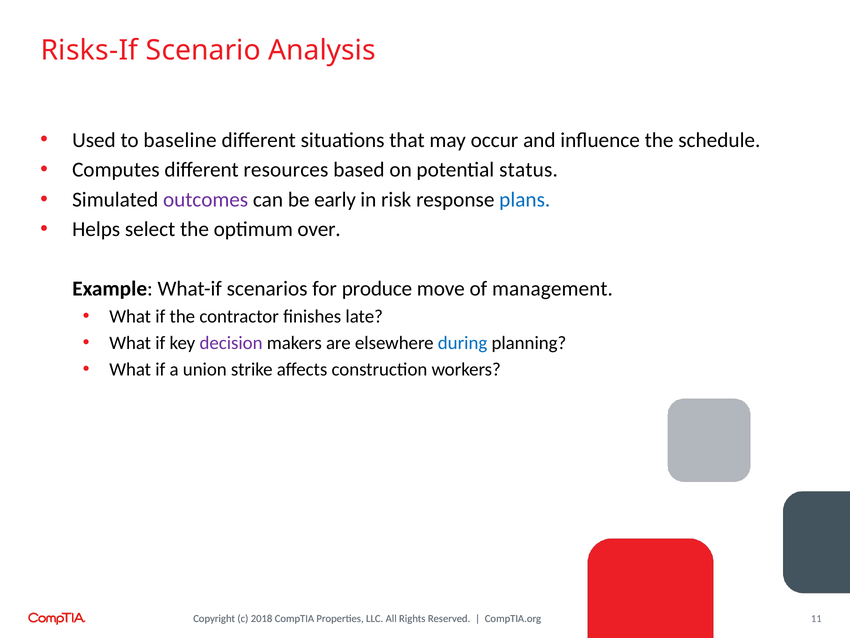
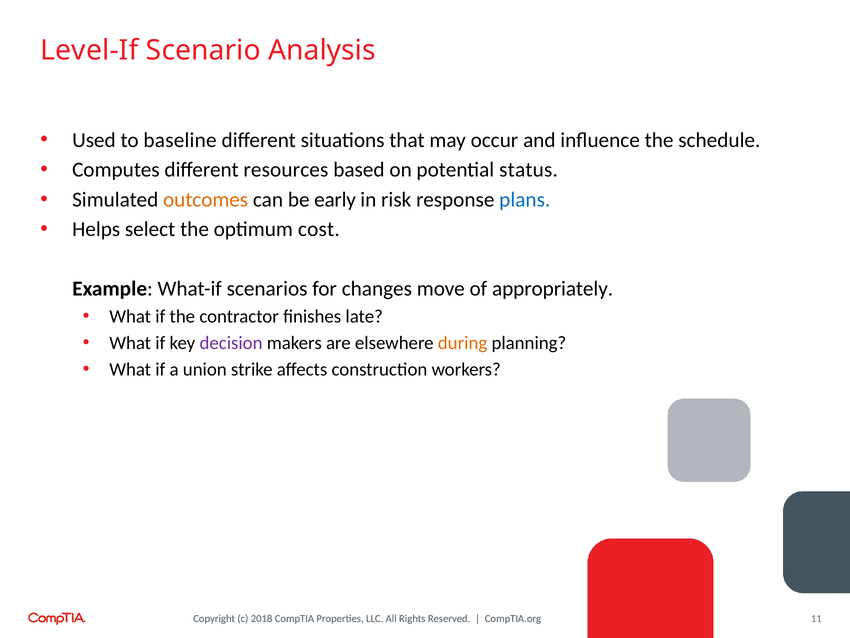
Risks-If: Risks-If -> Level-If
outcomes colour: purple -> orange
over: over -> cost
produce: produce -> changes
management: management -> appropriately
during colour: blue -> orange
